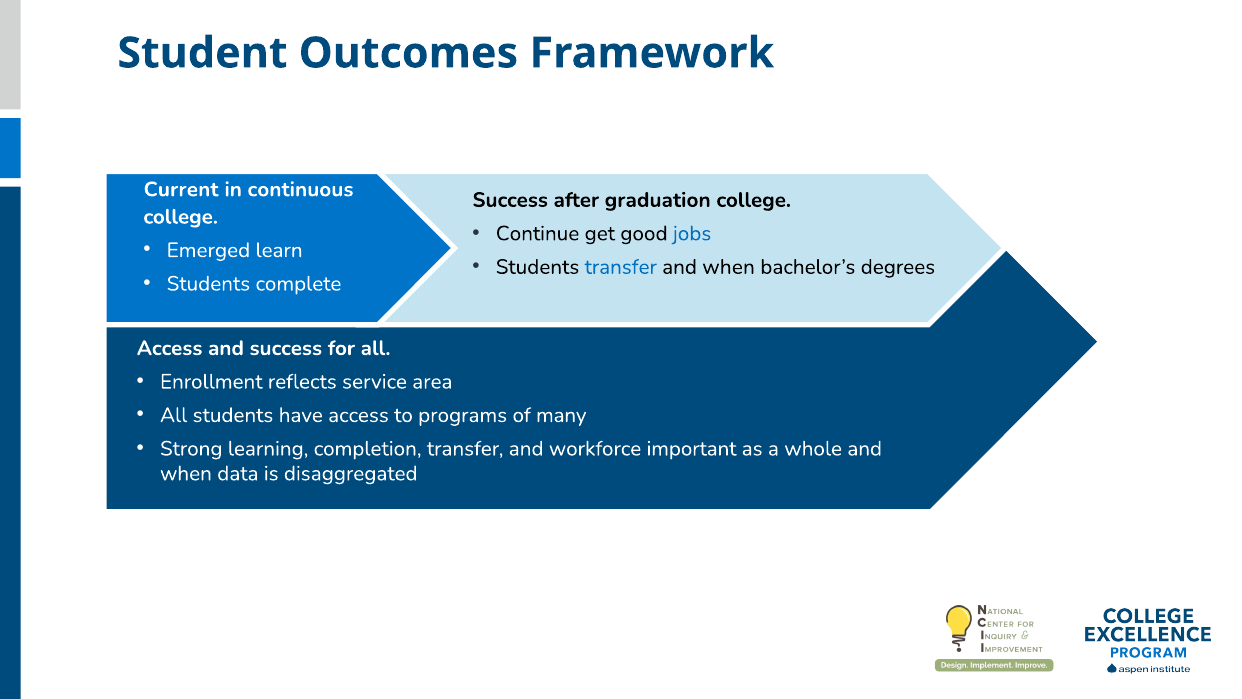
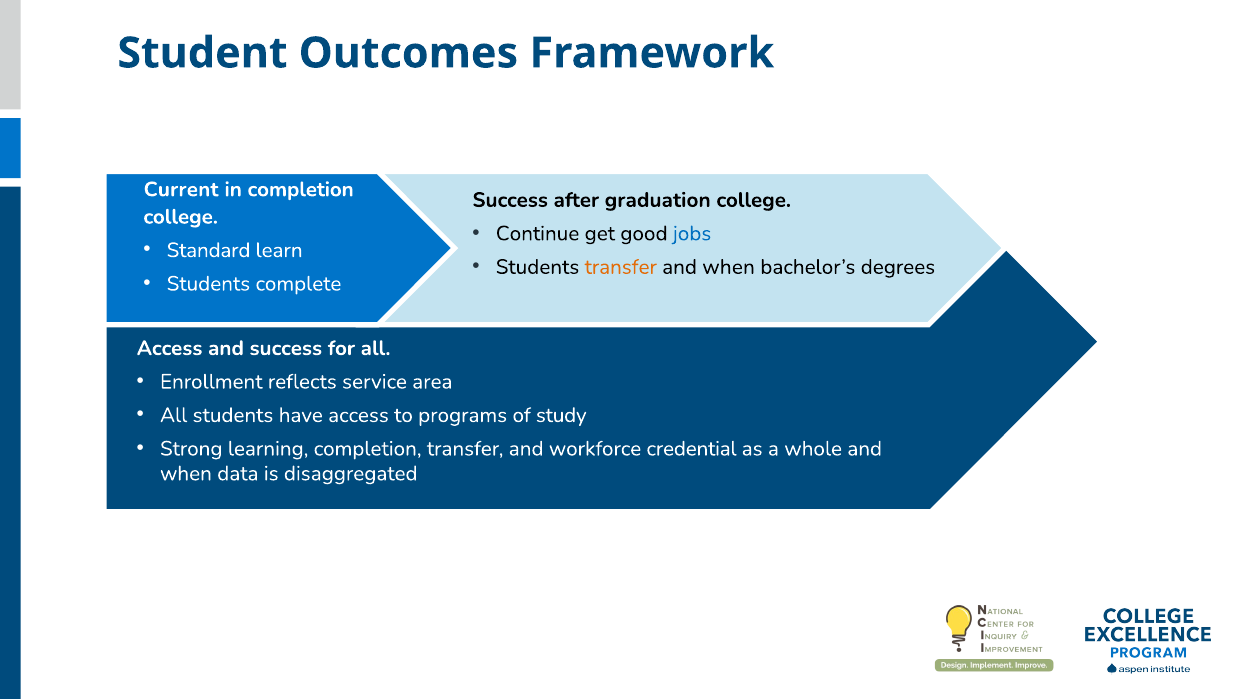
in continuous: continuous -> completion
Emerged: Emerged -> Standard
transfer at (621, 267) colour: blue -> orange
many: many -> study
important: important -> credential
